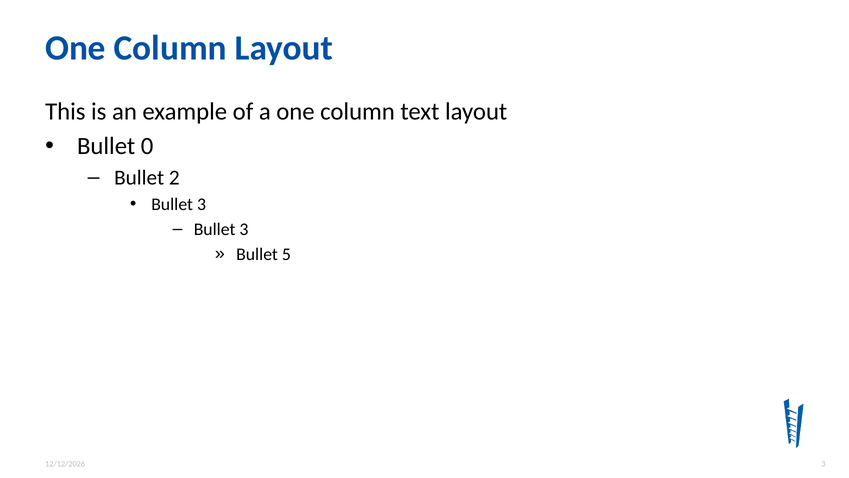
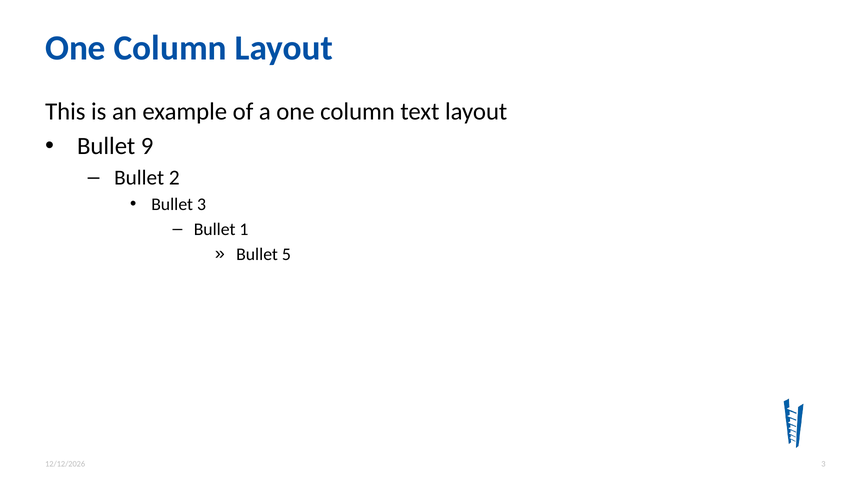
0: 0 -> 9
3 at (244, 229): 3 -> 1
